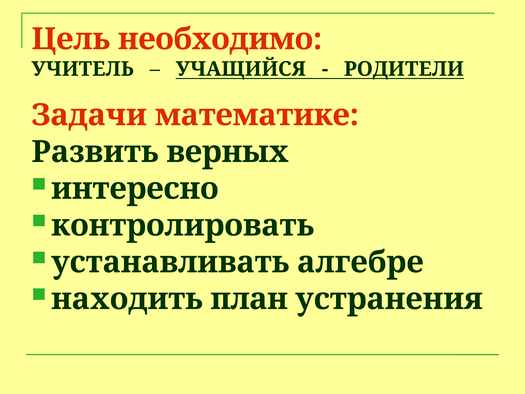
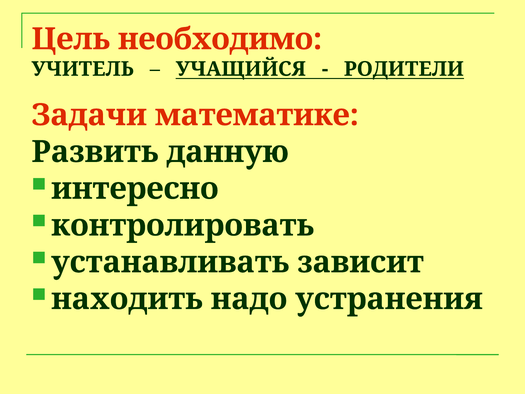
верных: верных -> данную
алгебре: алгебре -> зависит
план: план -> надо
